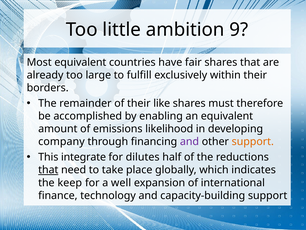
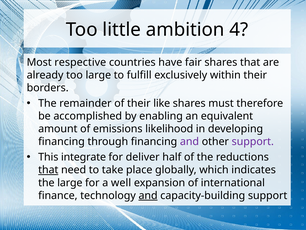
9: 9 -> 4
Most equivalent: equivalent -> respective
company at (61, 141): company -> financing
support at (253, 141) colour: orange -> purple
dilutes: dilutes -> deliver
the keep: keep -> large
and at (148, 195) underline: none -> present
